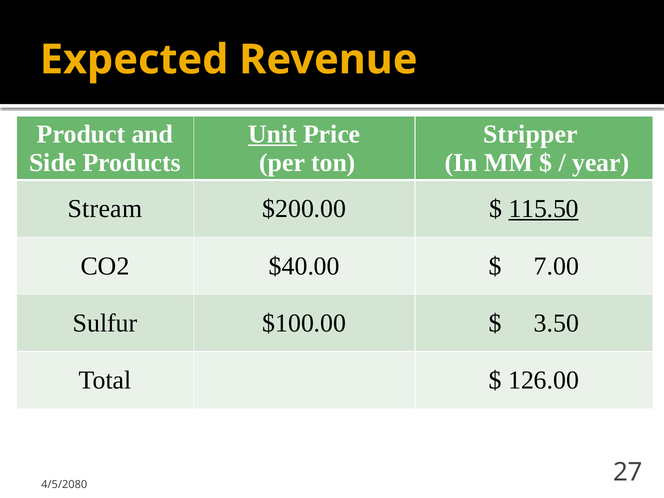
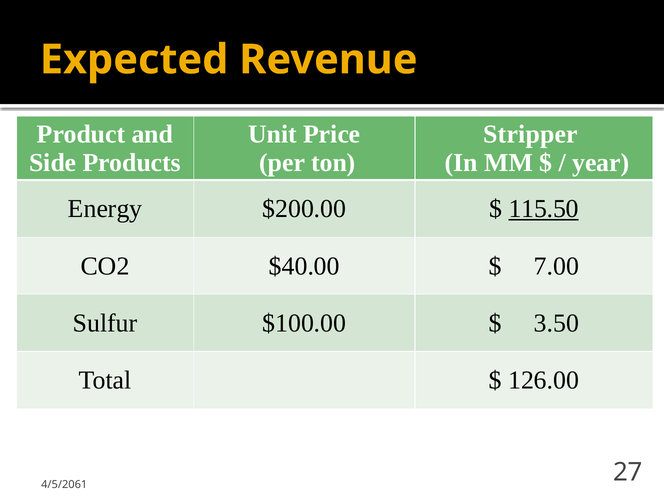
Unit underline: present -> none
Stream: Stream -> Energy
4/5/2080: 4/5/2080 -> 4/5/2061
